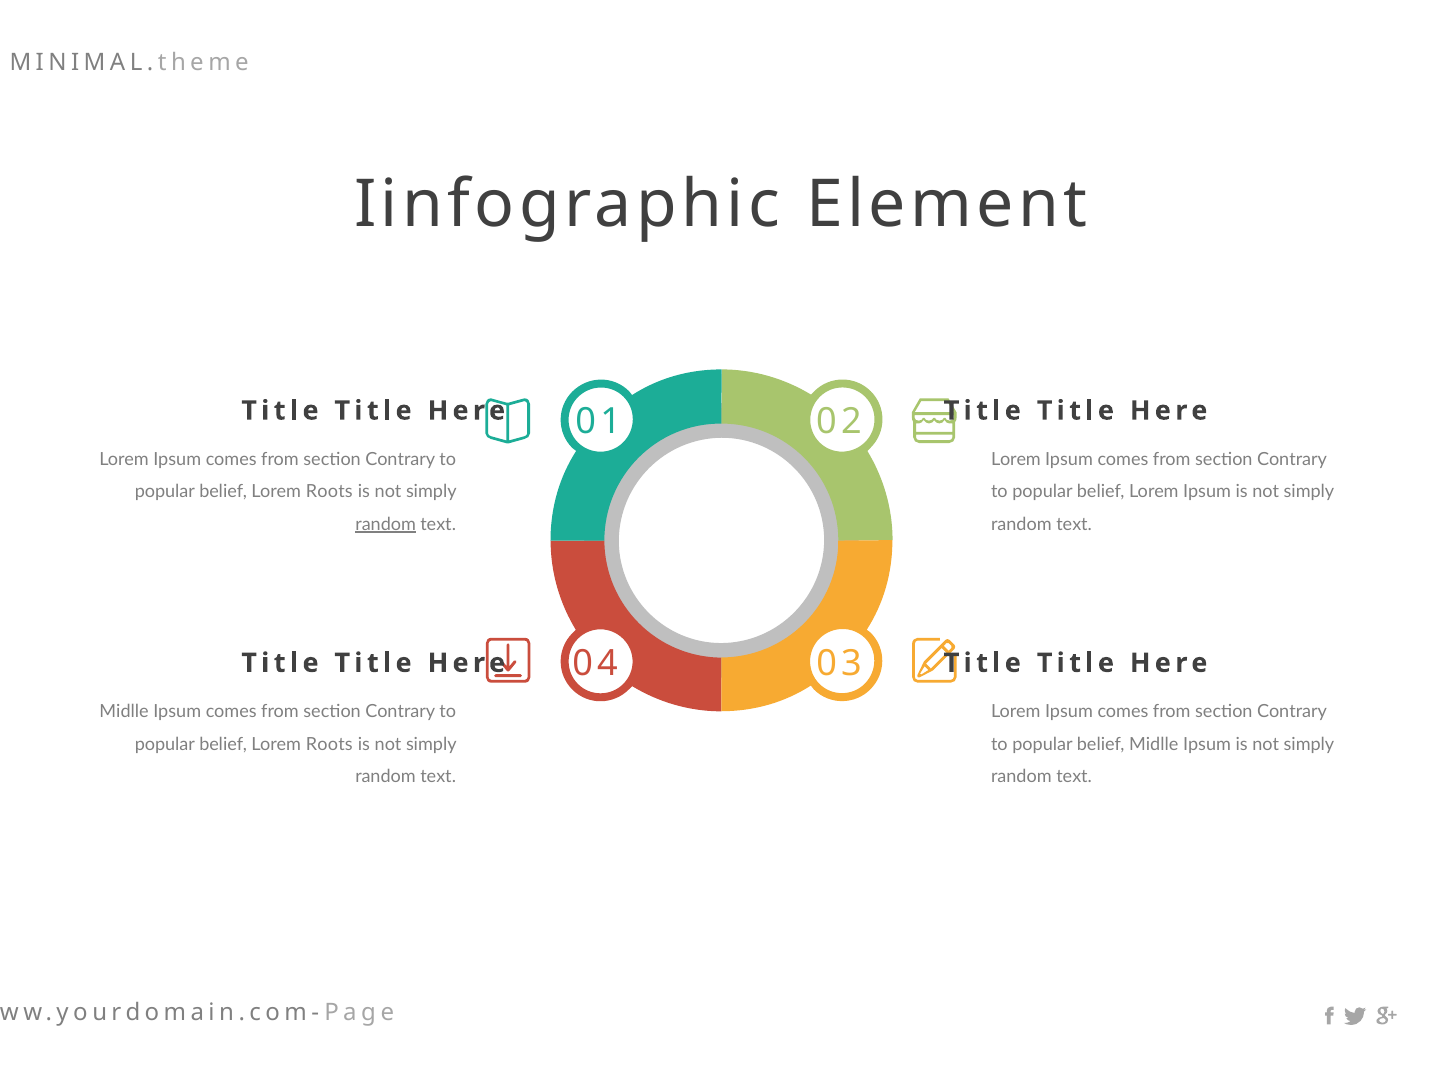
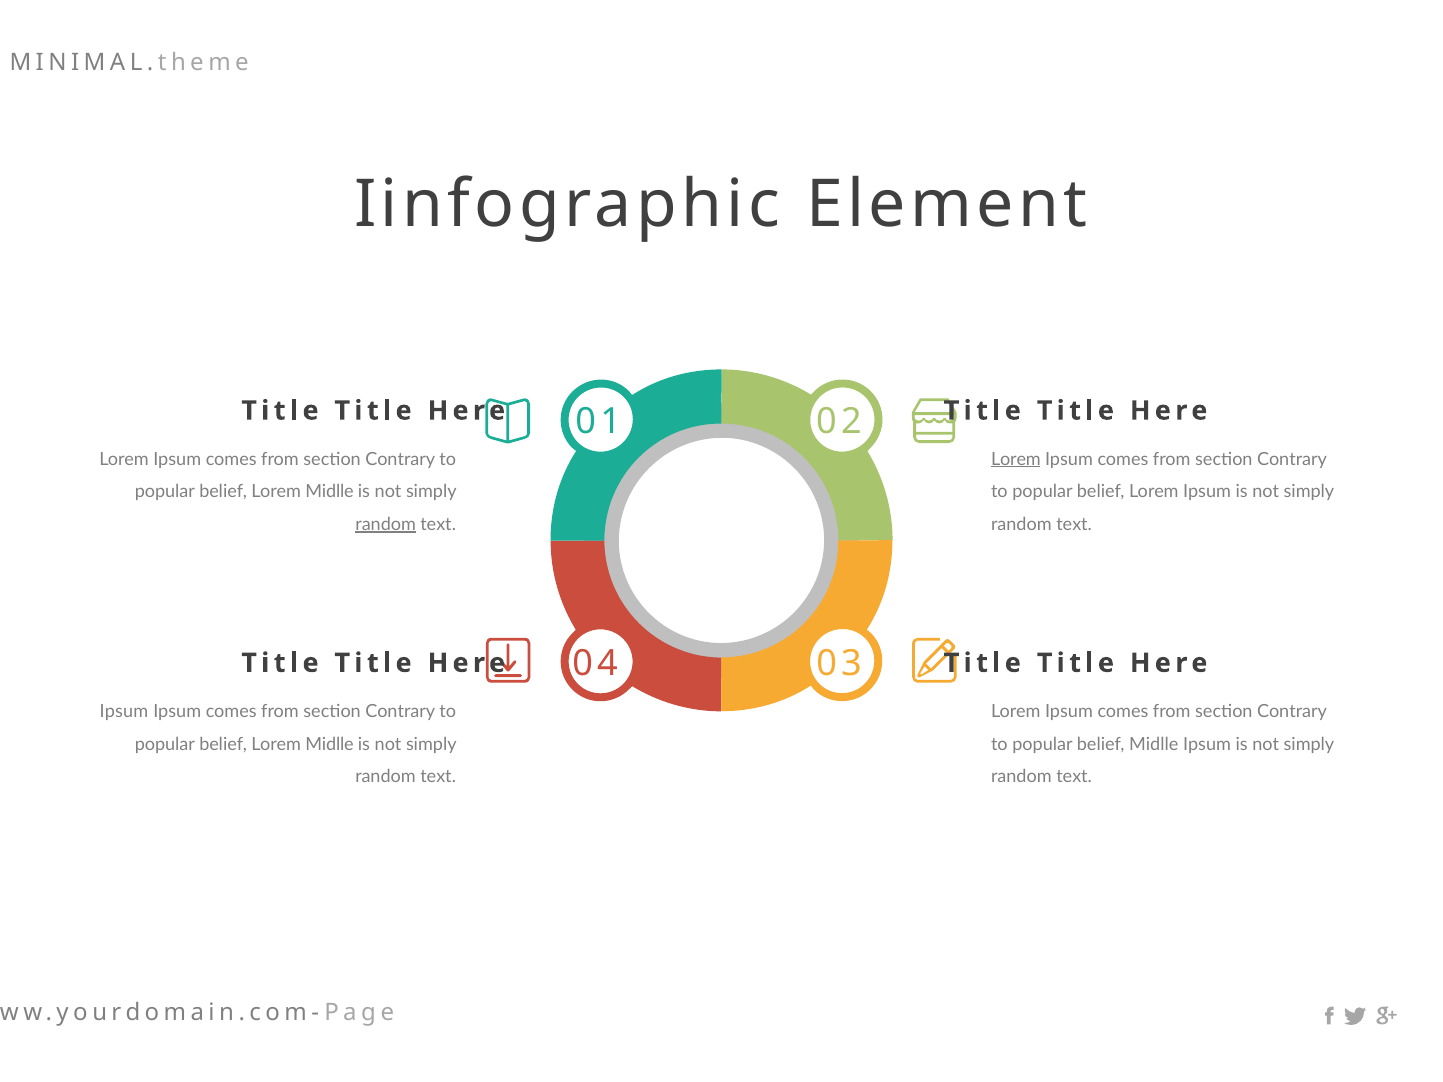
Lorem at (1016, 459) underline: none -> present
Roots at (329, 492): Roots -> Midlle
Midlle at (124, 712): Midlle -> Ipsum
Roots at (329, 744): Roots -> Midlle
